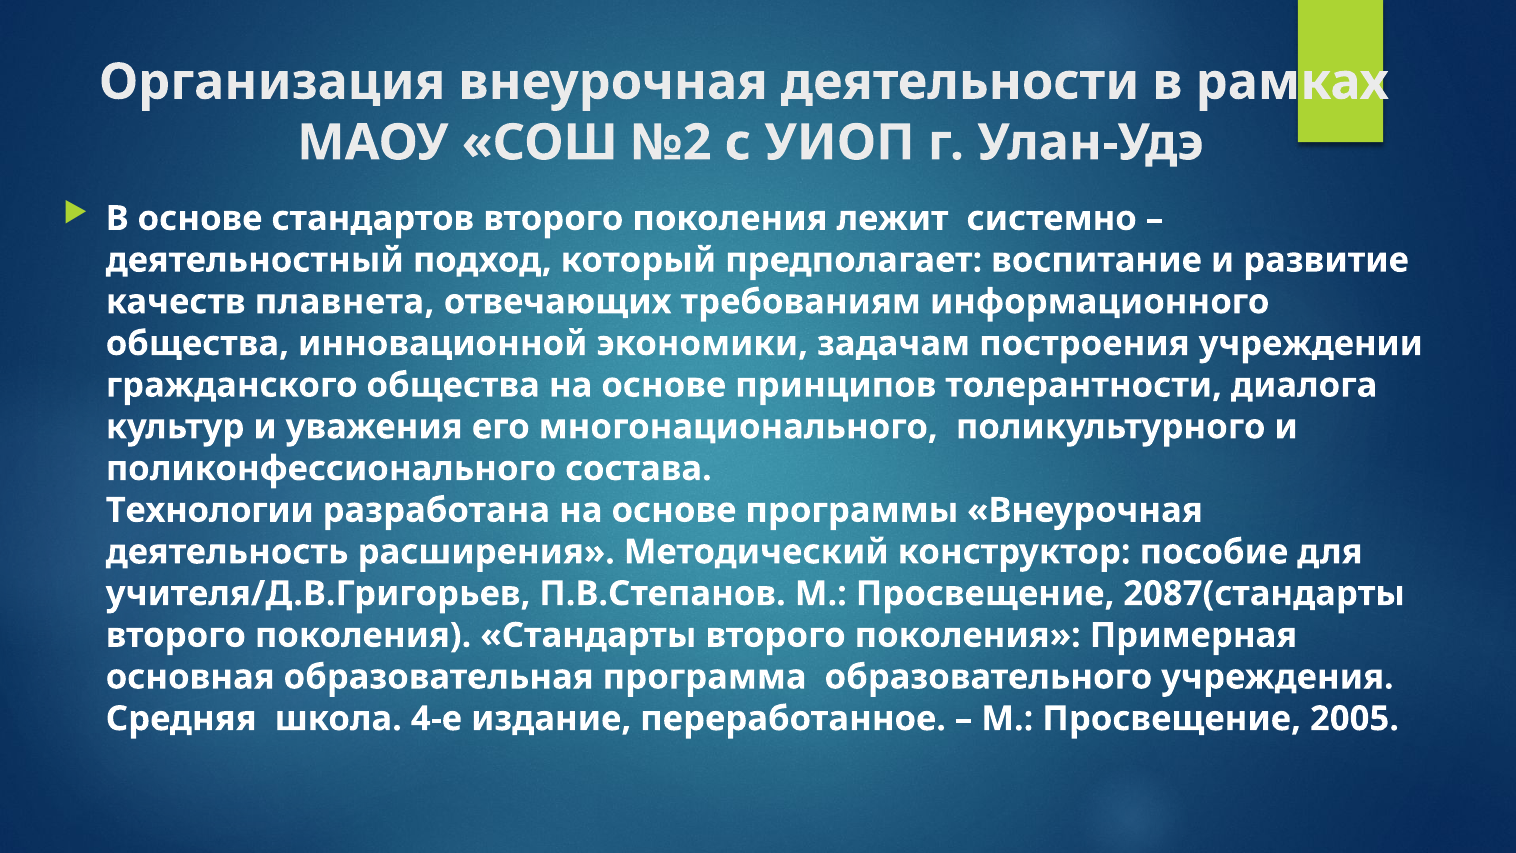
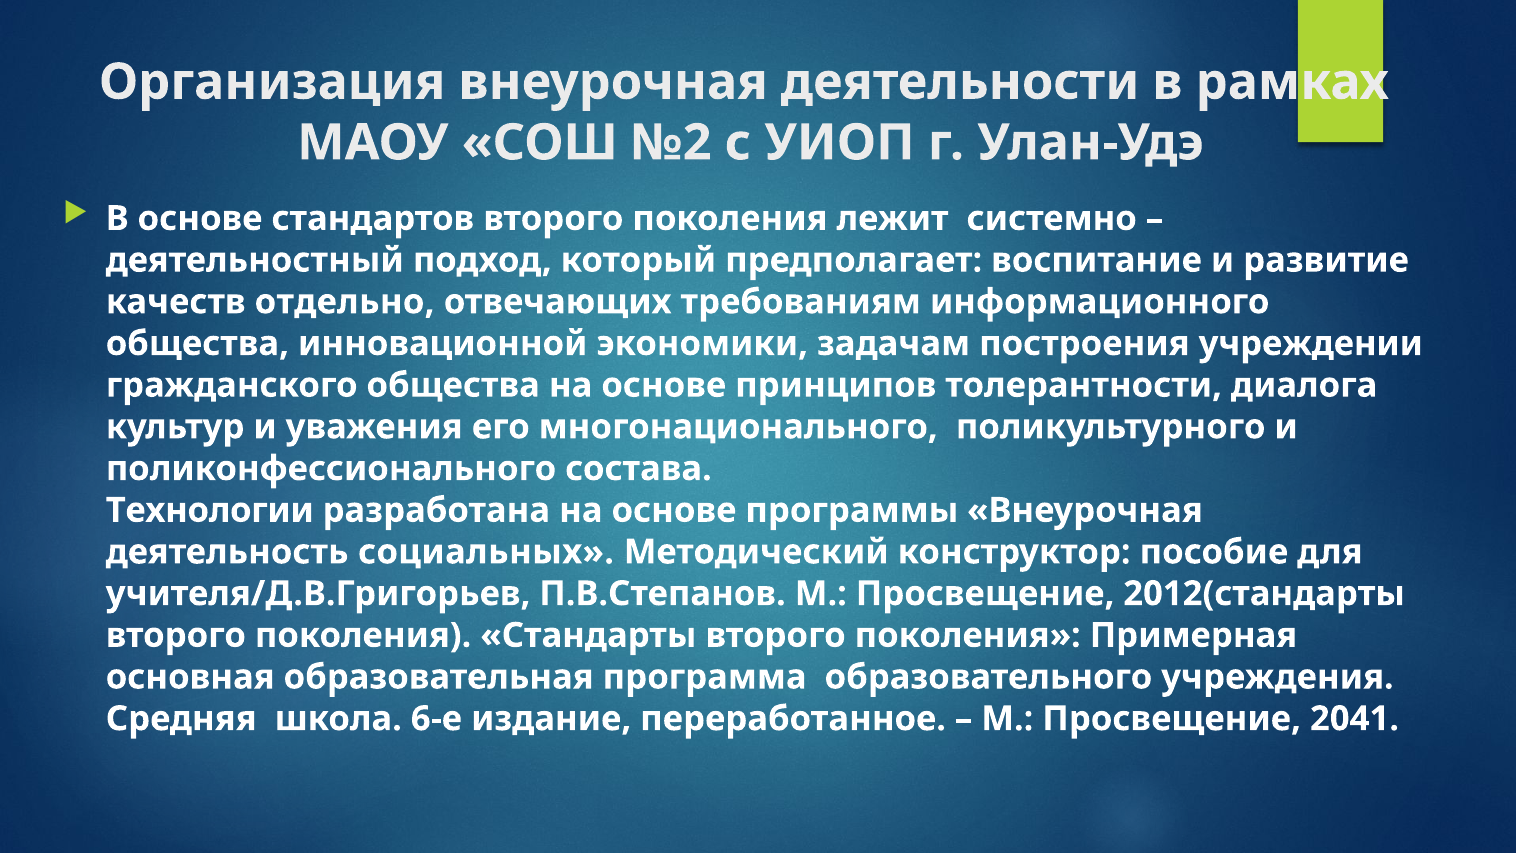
плавнета: плавнета -> отдельно
расширения: расширения -> социальных
2087(стандарты: 2087(стандарты -> 2012(стандарты
4-е: 4-е -> 6-е
2005: 2005 -> 2041
